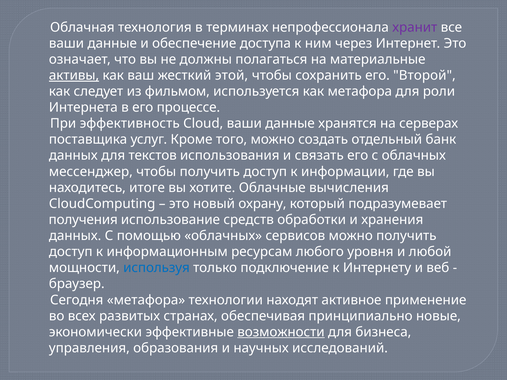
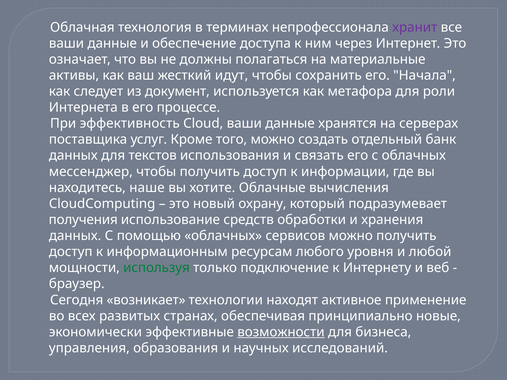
активы underline: present -> none
этой: этой -> идут
Второй: Второй -> Начала
фильмом: фильмом -> документ
итоге: итоге -> наше
используя colour: blue -> green
Сегодня метафора: метафора -> возникает
